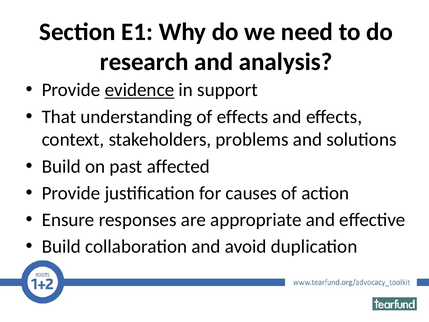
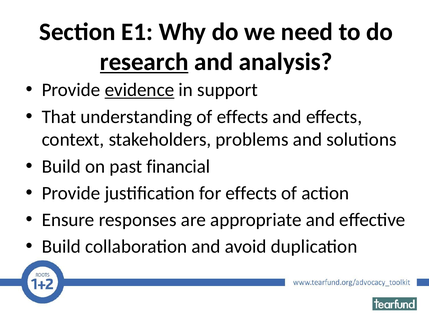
research underline: none -> present
affected: affected -> financial
for causes: causes -> effects
